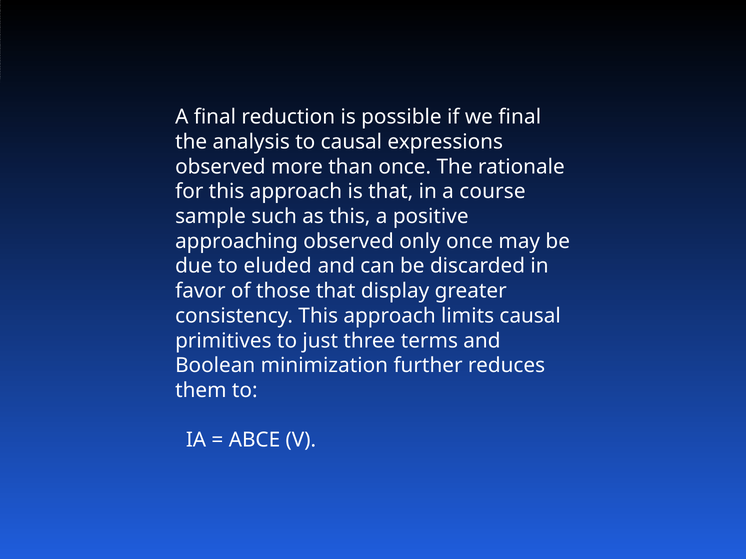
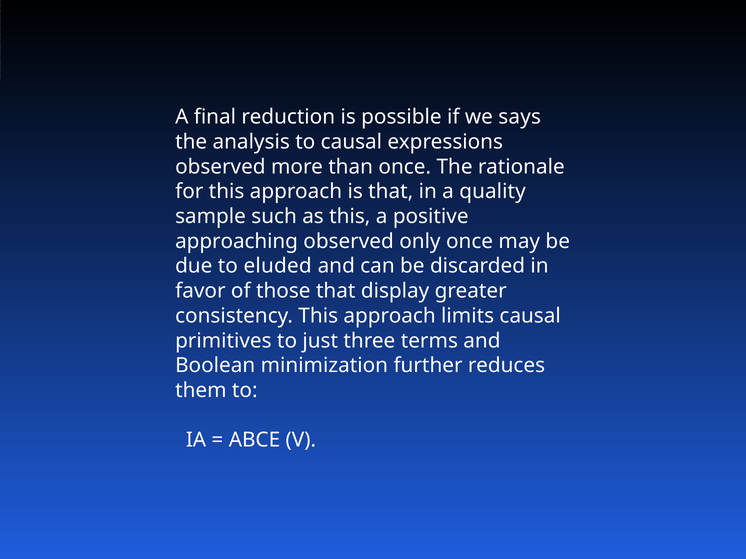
we final: final -> says
course: course -> quality
